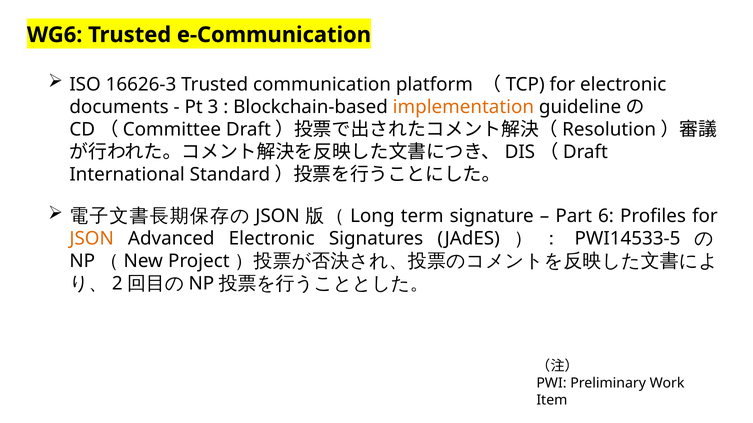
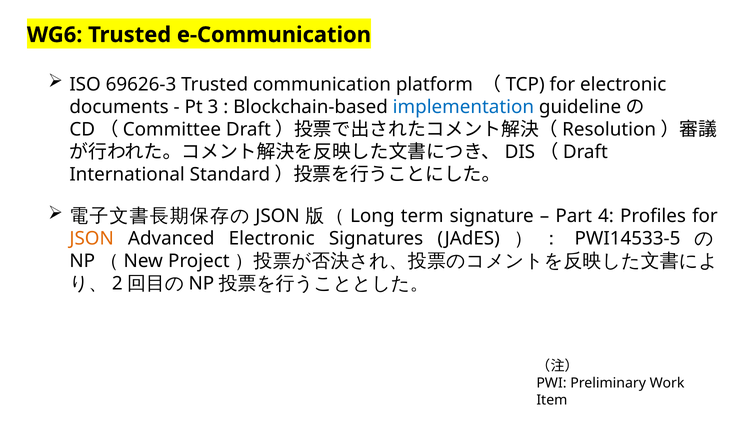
16626-3: 16626-3 -> 69626-3
implementation colour: orange -> blue
6: 6 -> 4
